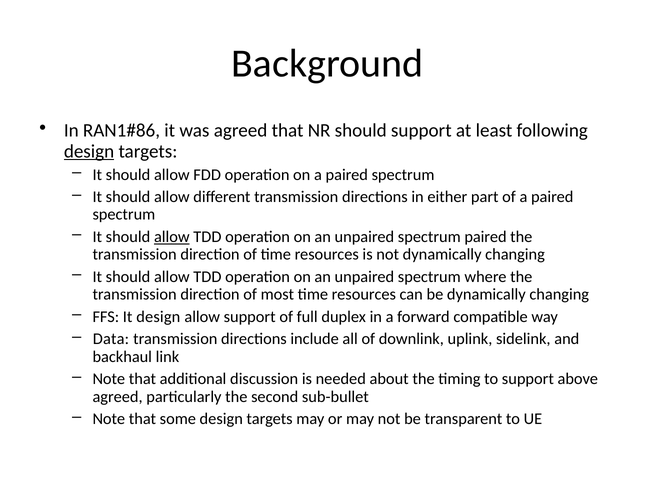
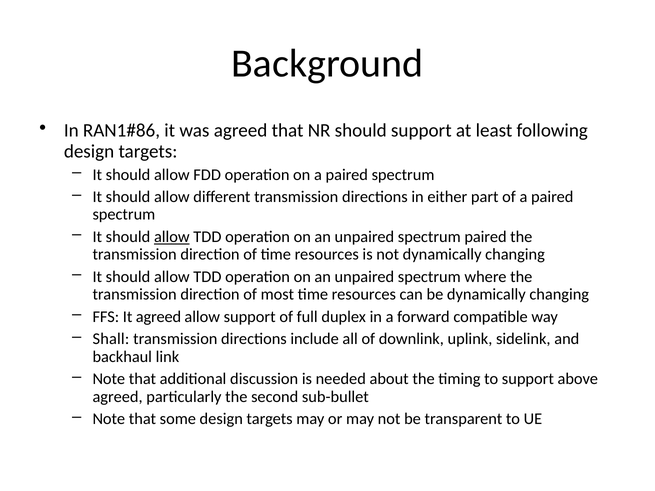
design at (89, 151) underline: present -> none
It design: design -> agreed
Data: Data -> Shall
